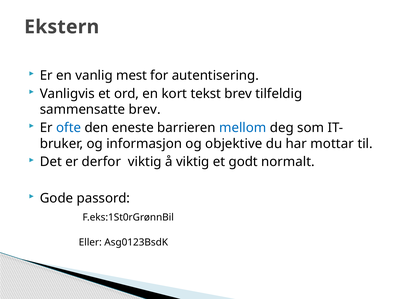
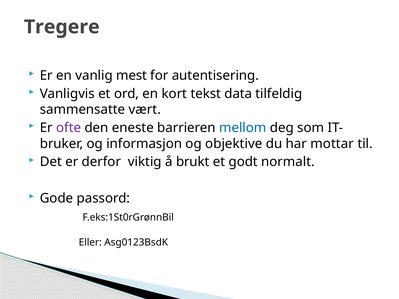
Ekstern: Ekstern -> Tregere
tekst brev: brev -> data
sammensatte brev: brev -> vært
ofte colour: blue -> purple
å viktig: viktig -> brukt
